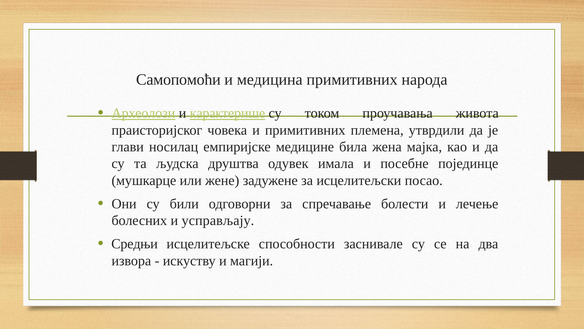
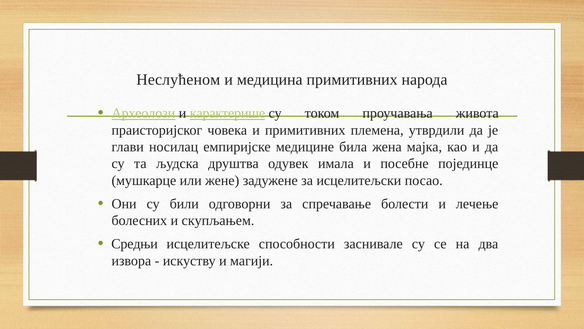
Самопомоћи: Самопомоћи -> Неслућеном
усправљају: усправљају -> скупљањем
